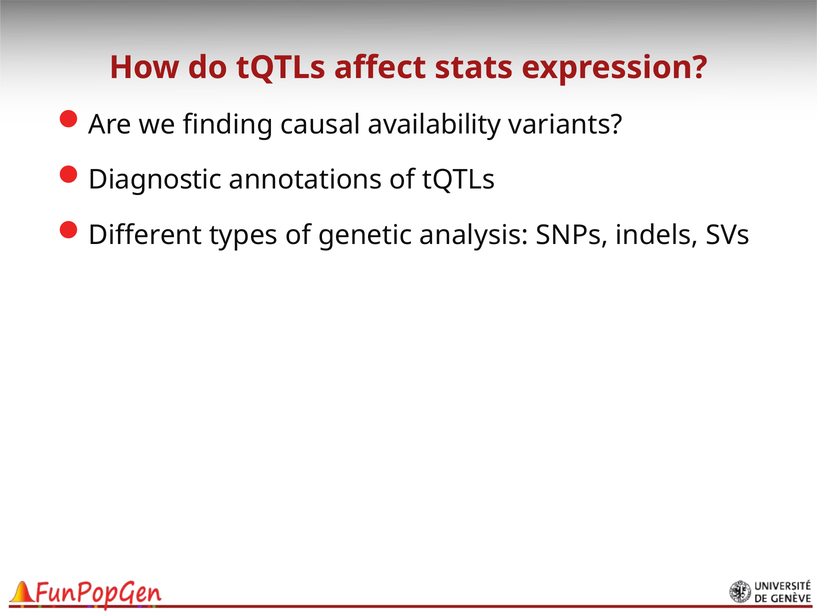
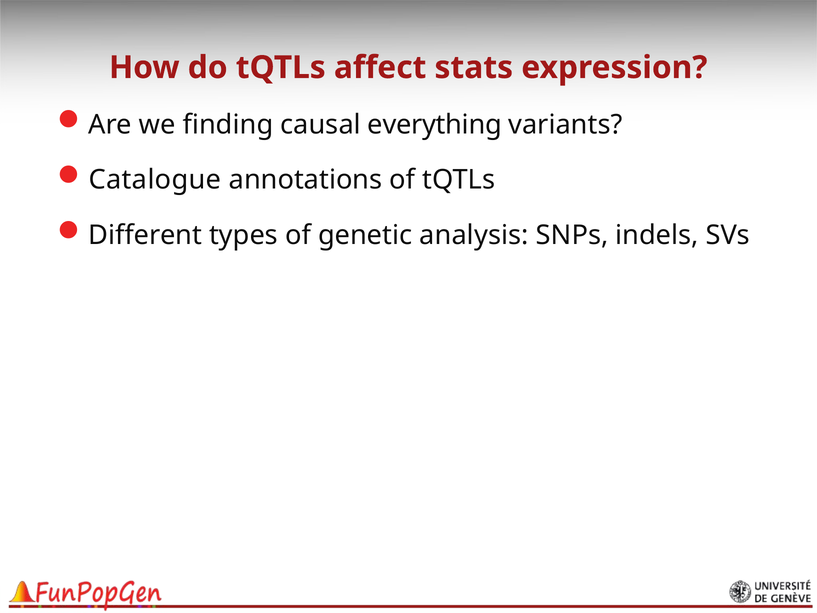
availability: availability -> everything
Diagnostic: Diagnostic -> Catalogue
